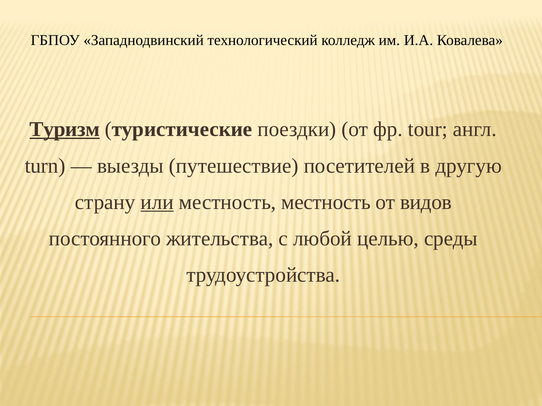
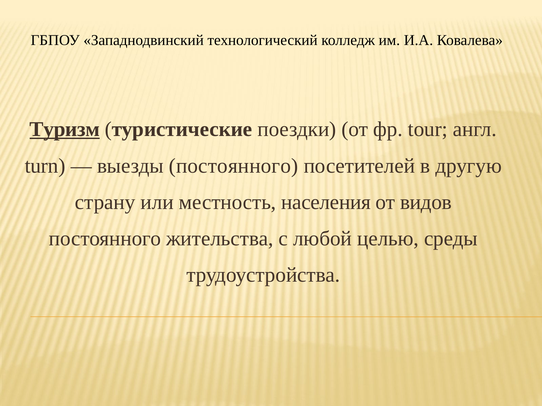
выезды путешествие: путешествие -> постоянного
или underline: present -> none
местность местность: местность -> населения
